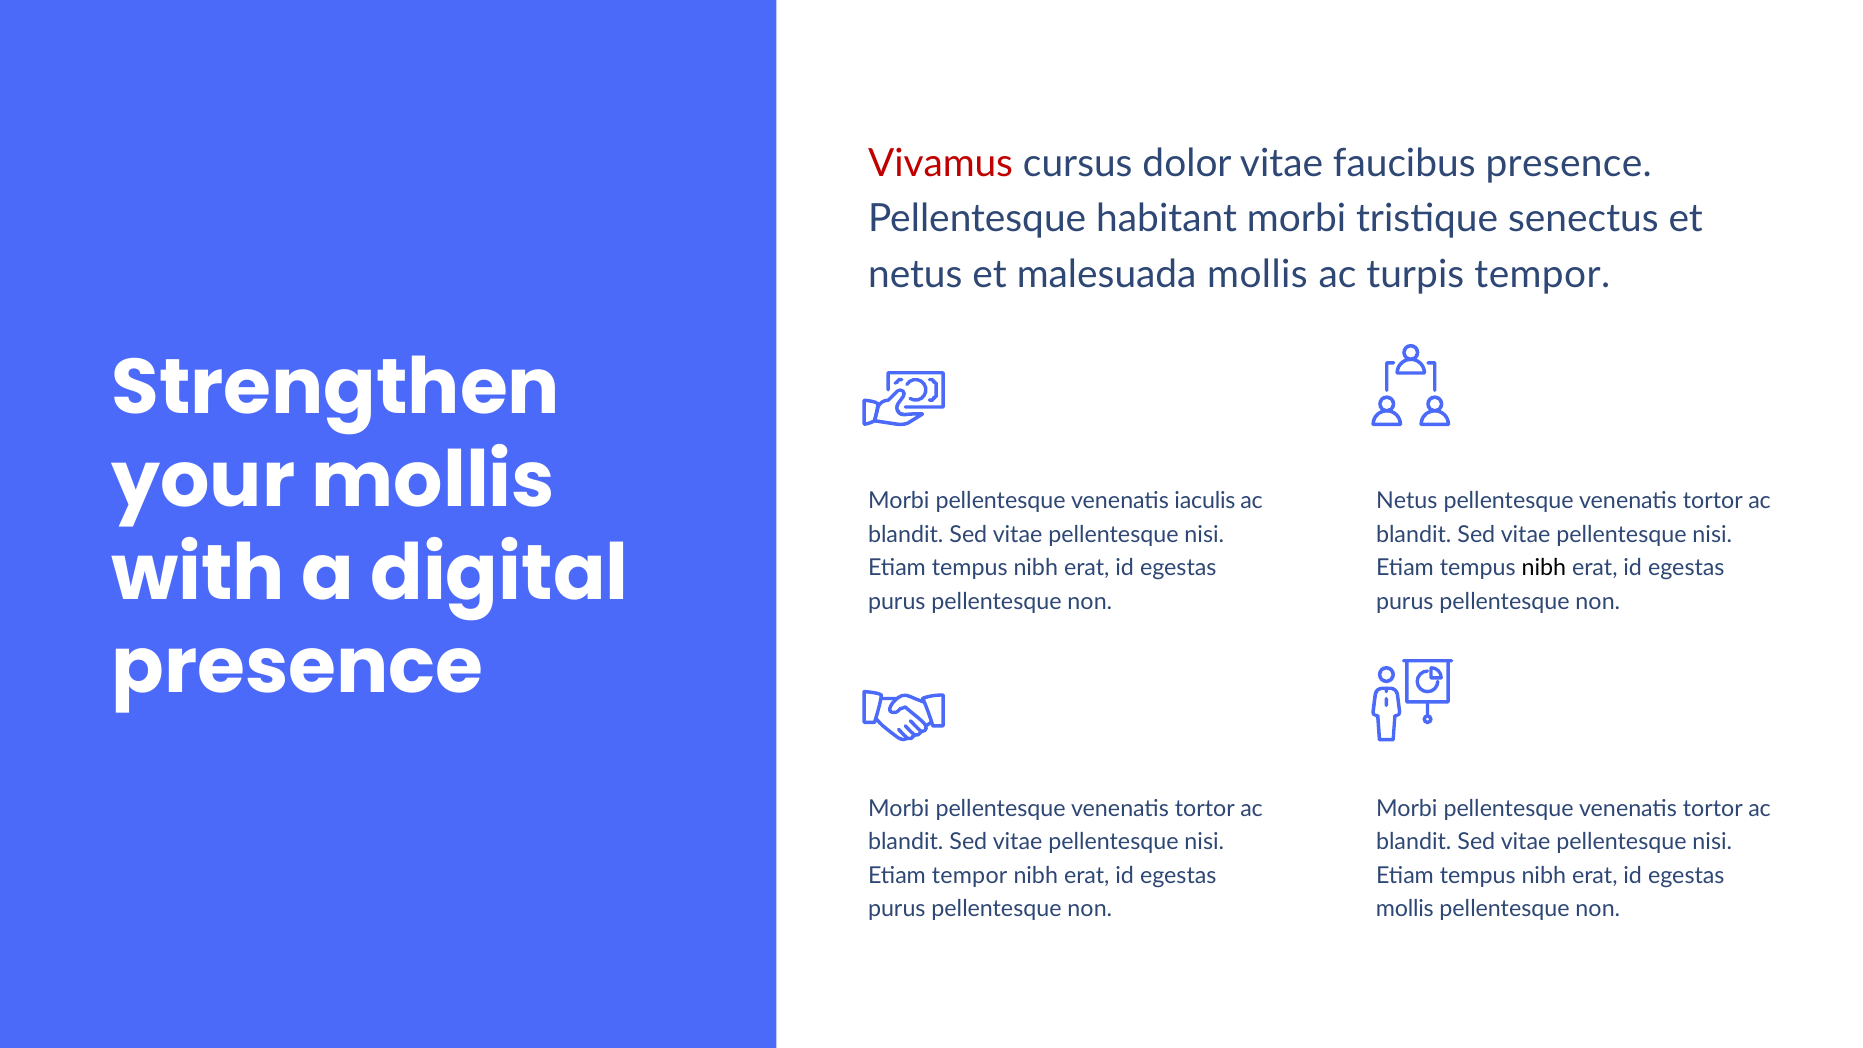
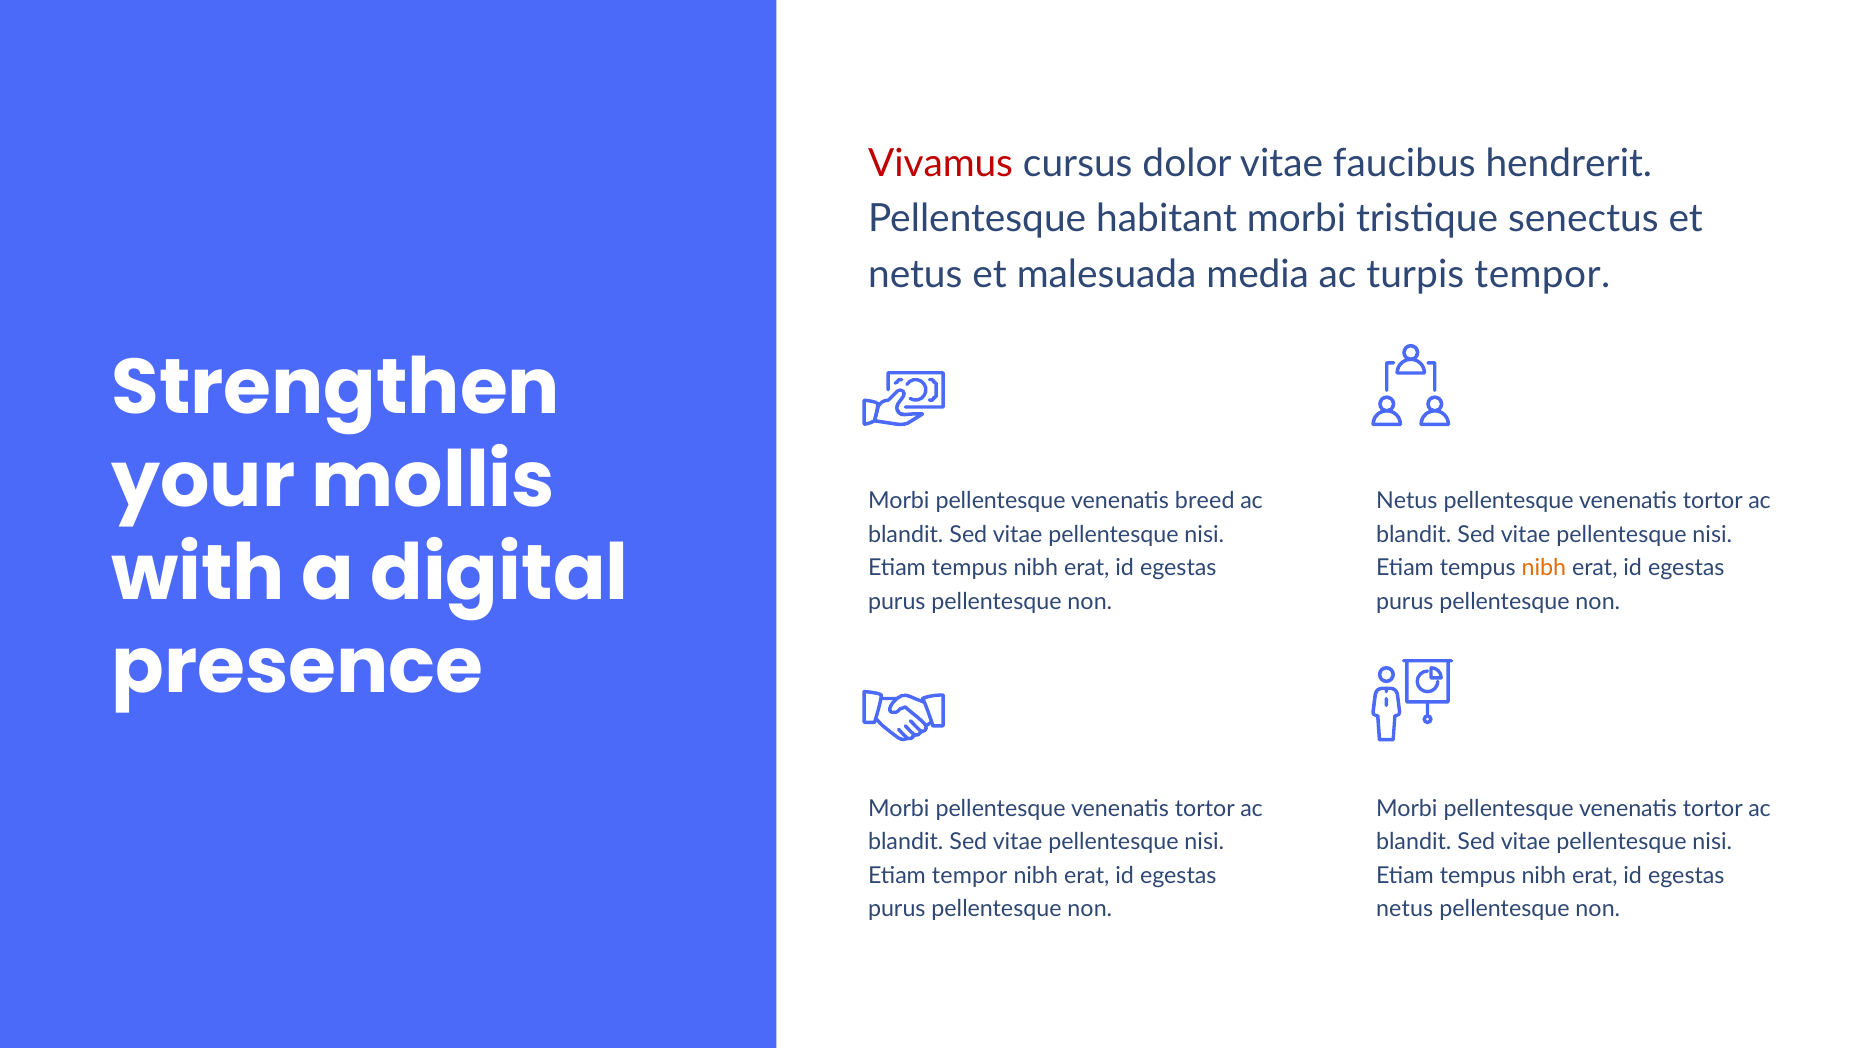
faucibus presence: presence -> hendrerit
malesuada mollis: mollis -> media
iaculis: iaculis -> breed
nibh at (1544, 568) colour: black -> orange
mollis at (1405, 909): mollis -> netus
